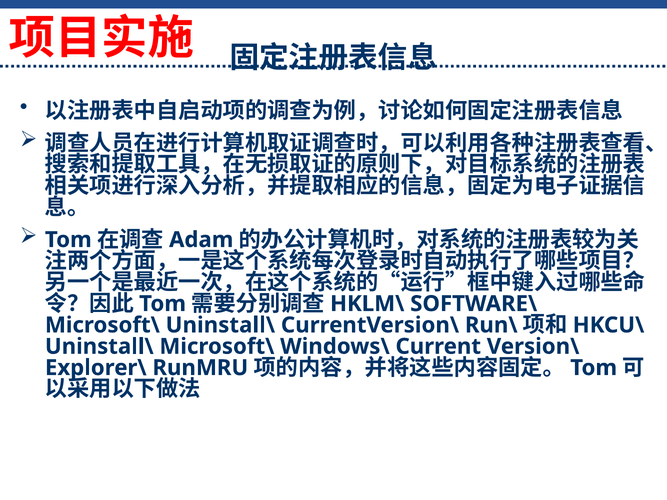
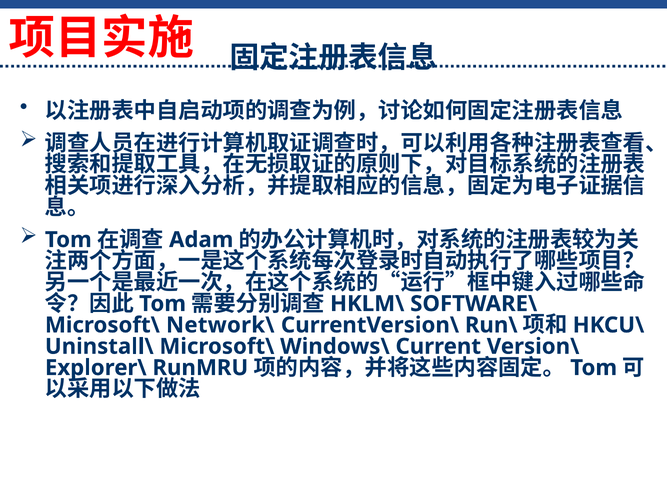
Microsoft\ Uninstall\: Uninstall\ -> Network\
